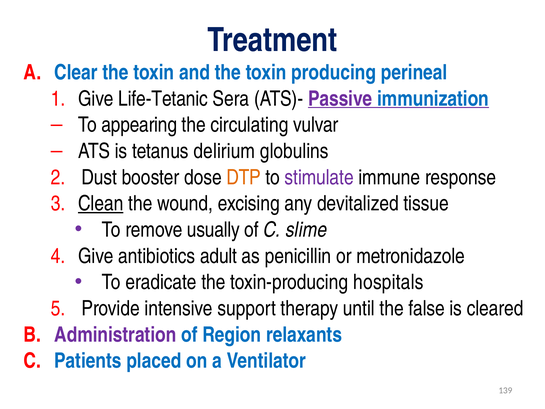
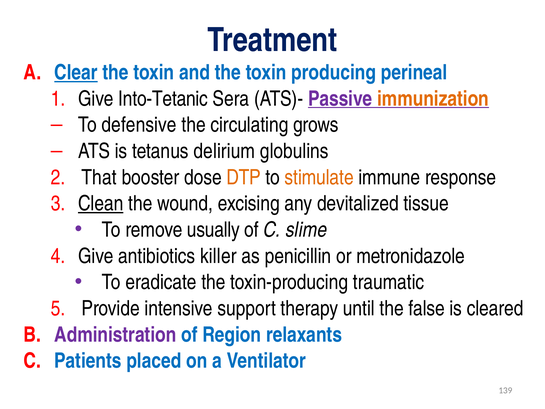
Clear underline: none -> present
Life-Tetanic: Life-Tetanic -> Into-Tetanic
immunization colour: blue -> orange
appearing: appearing -> defensive
vulvar: vulvar -> grows
Dust: Dust -> That
stimulate colour: purple -> orange
adult: adult -> killer
hospitals: hospitals -> traumatic
